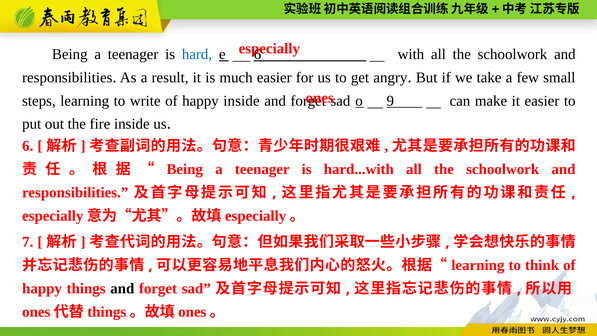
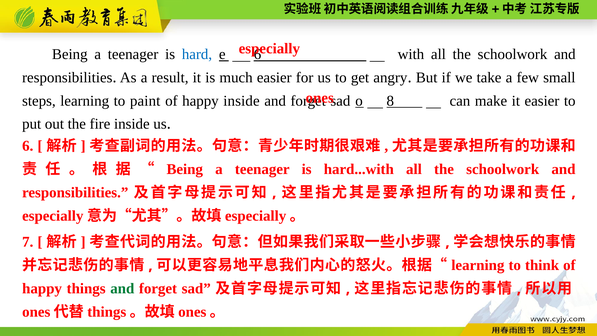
write: write -> paint
9: 9 -> 8
and at (122, 288) colour: black -> green
